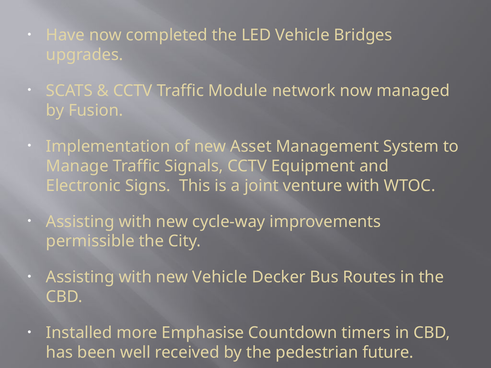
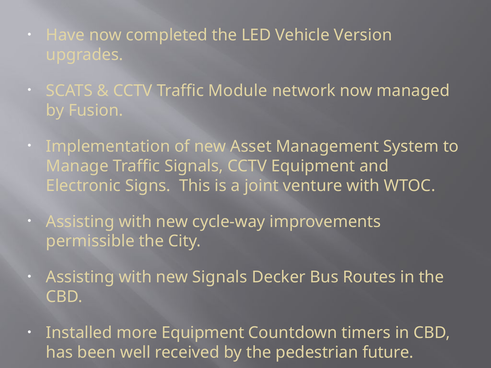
Bridges: Bridges -> Version
new Vehicle: Vehicle -> Signals
more Emphasise: Emphasise -> Equipment
